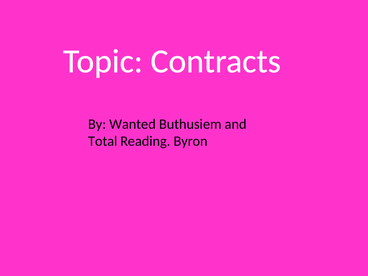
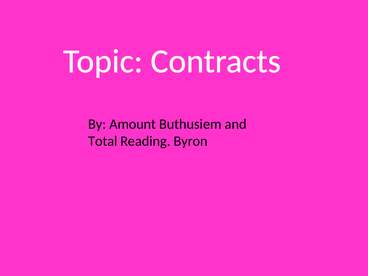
Wanted: Wanted -> Amount
